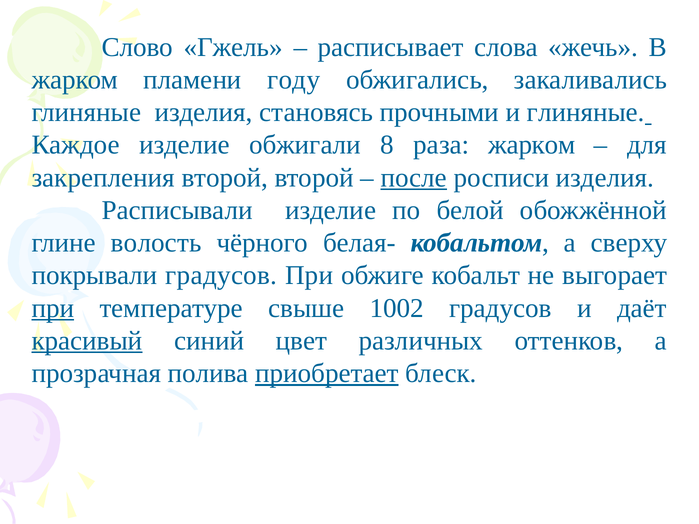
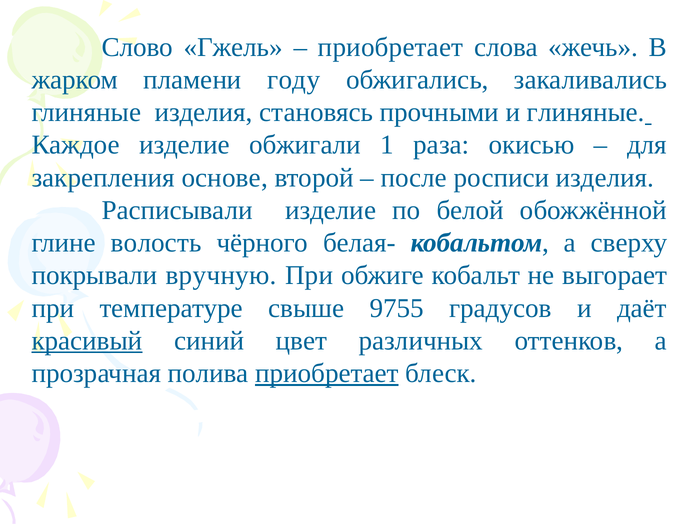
расписывает at (391, 47): расписывает -> приобретает
8: 8 -> 1
раза жарком: жарком -> окисью
закрепления второй: второй -> основе
после underline: present -> none
покрывали градусов: градусов -> вручную
при at (53, 308) underline: present -> none
1002: 1002 -> 9755
